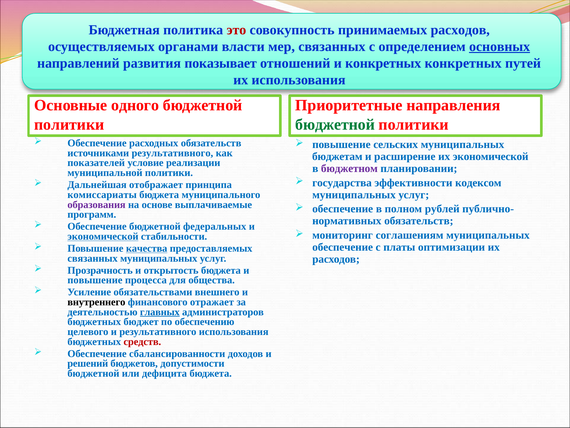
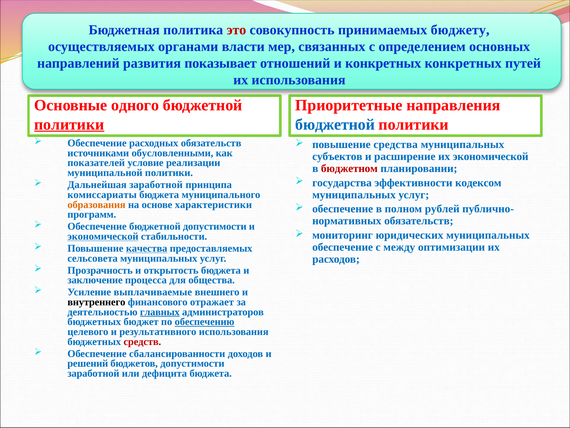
принимаемых расходов: расходов -> бюджету
основных underline: present -> none
политики at (69, 124) underline: none -> present
бюджетной at (335, 124) colour: green -> blue
сельских: сельских -> средства
источниками результативного: результативного -> обусловленными
бюджетам: бюджетам -> субъектов
бюджетном colour: purple -> red
Дальнейшая отображает: отображает -> заработной
образования colour: purple -> orange
выплачиваемые: выплачиваемые -> характеристики
бюджетной федеральных: федеральных -> допустимости
соглашениям: соглашениям -> юридических
платы: платы -> между
связанных at (93, 258): связанных -> сельсовета
повышение at (95, 280): повышение -> заключение
обязательствами: обязательствами -> выплачиваемые
обеспечению underline: none -> present
бюджетной at (93, 373): бюджетной -> заработной
